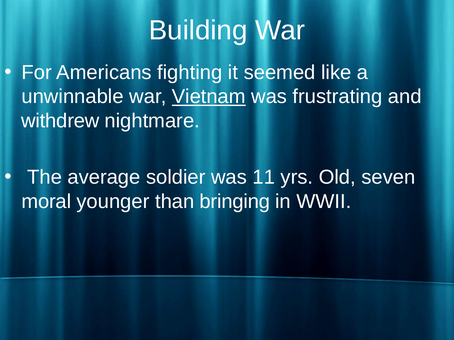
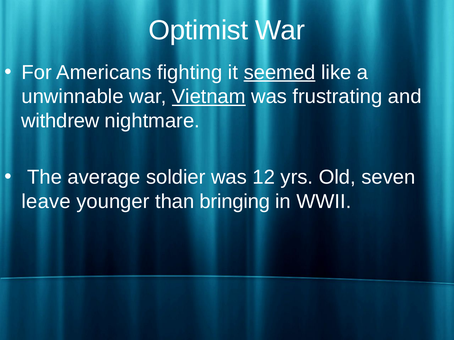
Building: Building -> Optimist
seemed underline: none -> present
11: 11 -> 12
moral: moral -> leave
